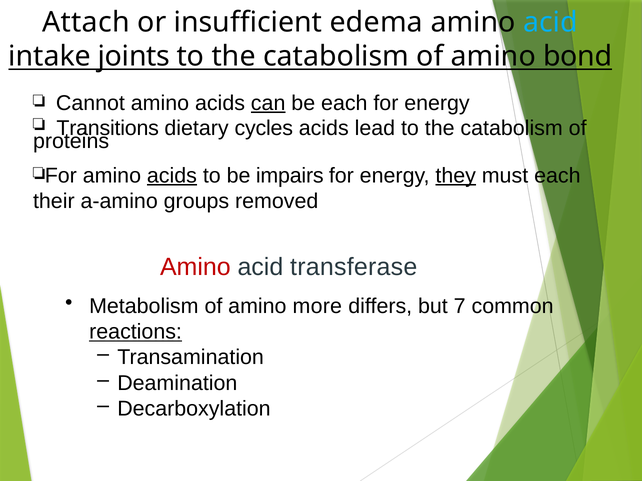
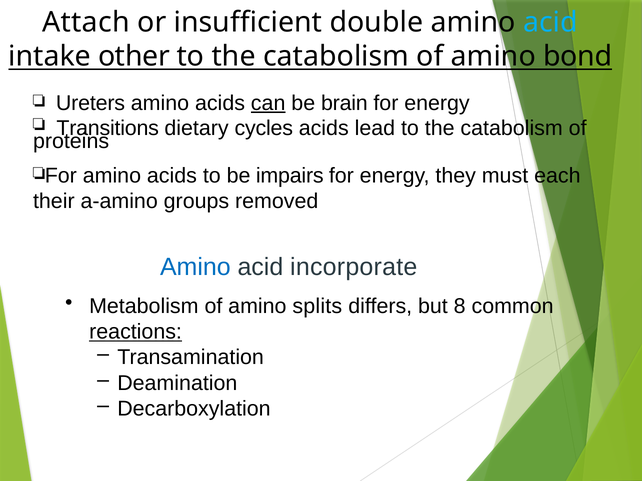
edema: edema -> double
joints: joints -> other
Cannot: Cannot -> Ureters
be each: each -> brain
acids at (172, 176) underline: present -> none
they underline: present -> none
Amino at (195, 267) colour: red -> blue
transferase: transferase -> incorporate
more: more -> splits
7: 7 -> 8
